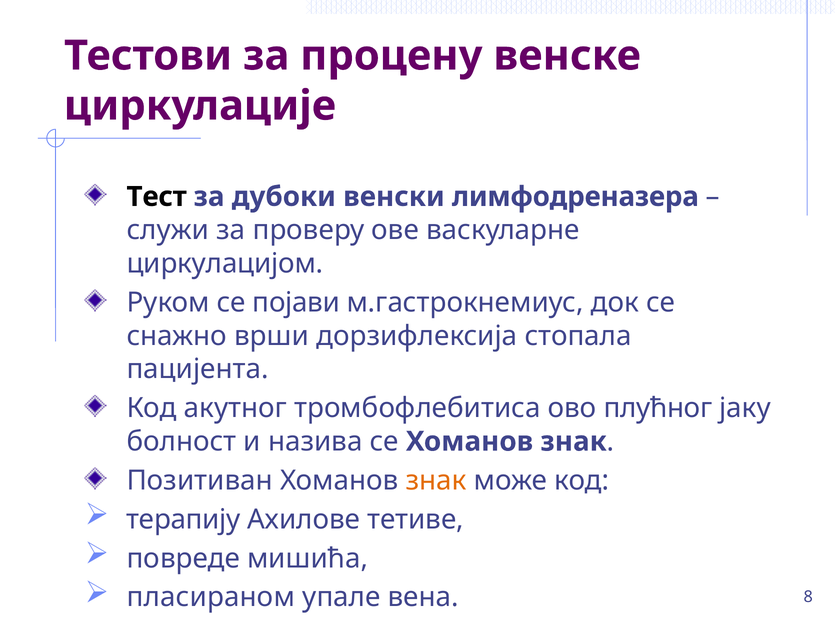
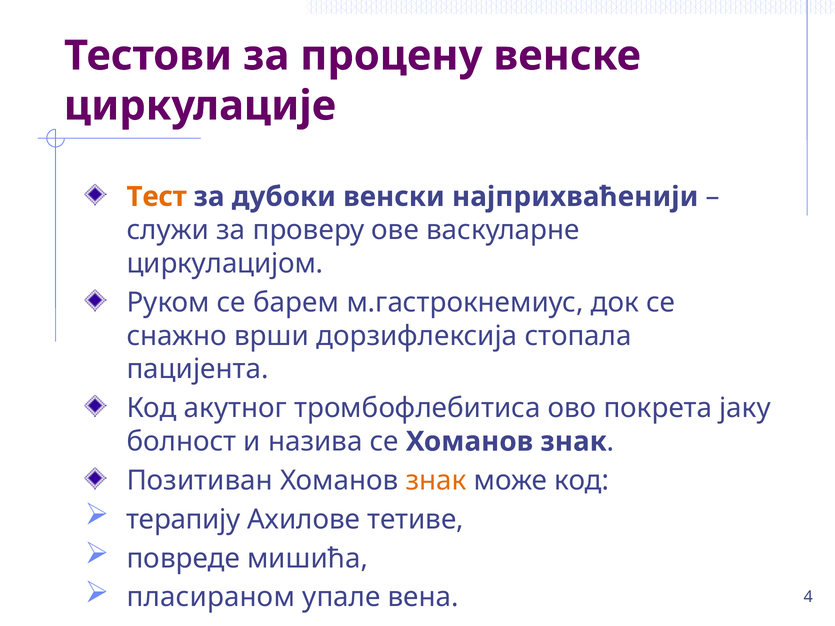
Тест colour: black -> orange
лимфодреназера: лимфодреназера -> најприхваћенији
појави: појави -> барем
плућног: плућног -> покрета
8: 8 -> 4
